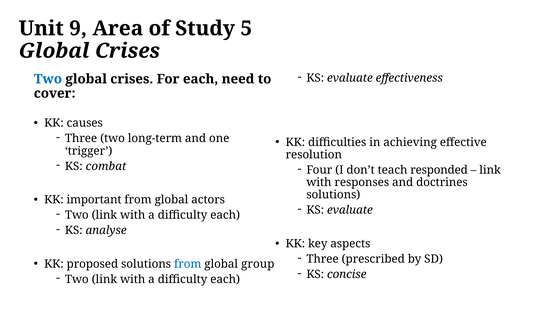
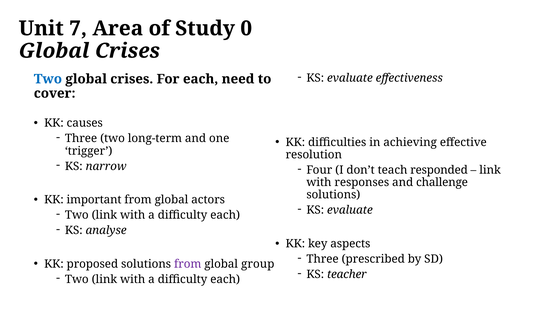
9: 9 -> 7
5: 5 -> 0
combat: combat -> narrow
doctrines: doctrines -> challenge
from at (188, 264) colour: blue -> purple
concise: concise -> teacher
